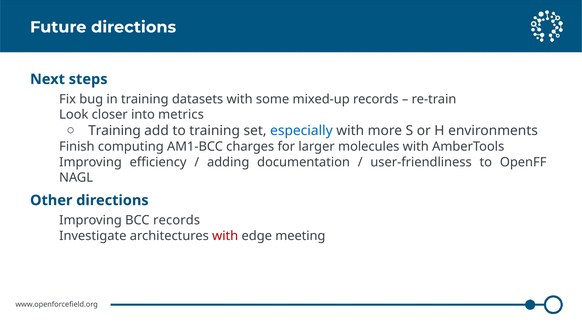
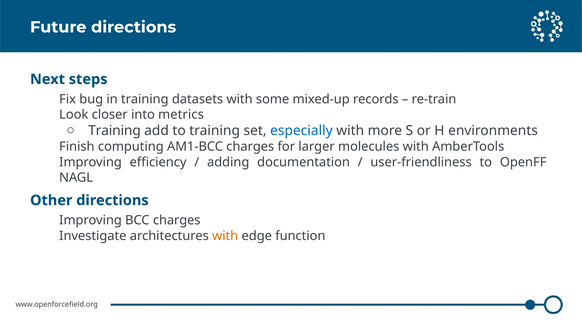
BCC records: records -> charges
with at (225, 236) colour: red -> orange
meeting: meeting -> function
